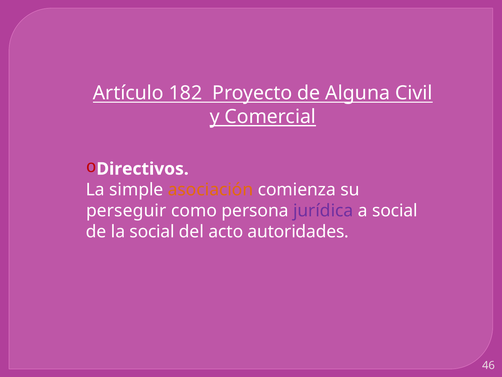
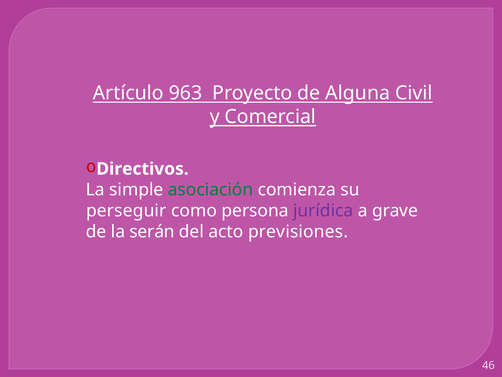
182: 182 -> 963
asociación colour: orange -> green
a social: social -> grave
la social: social -> serán
autoridades: autoridades -> previsiones
